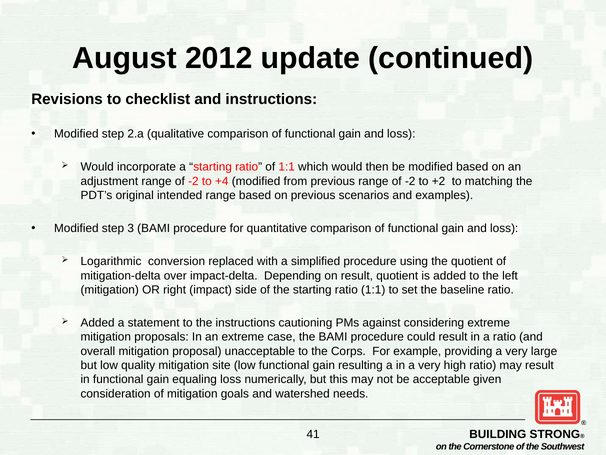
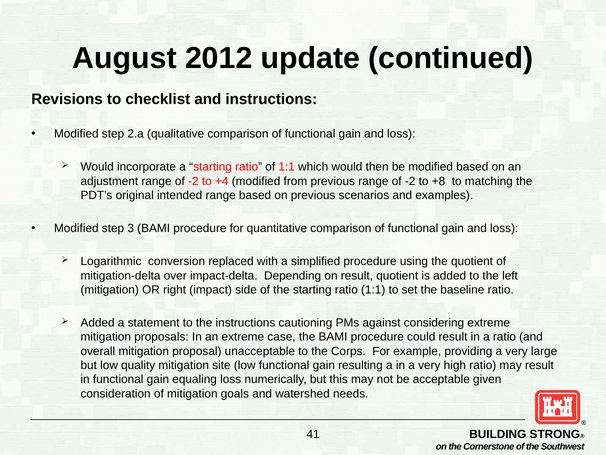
+2: +2 -> +8
